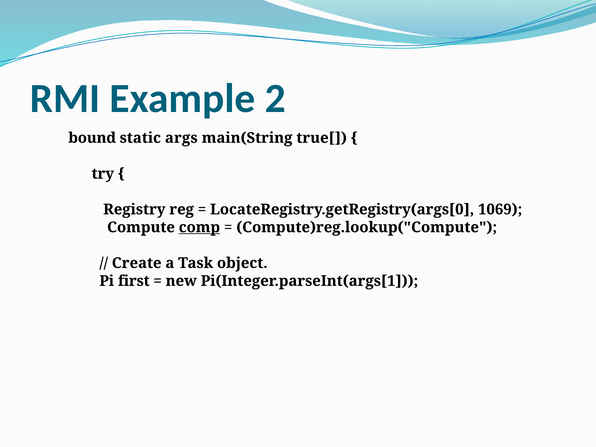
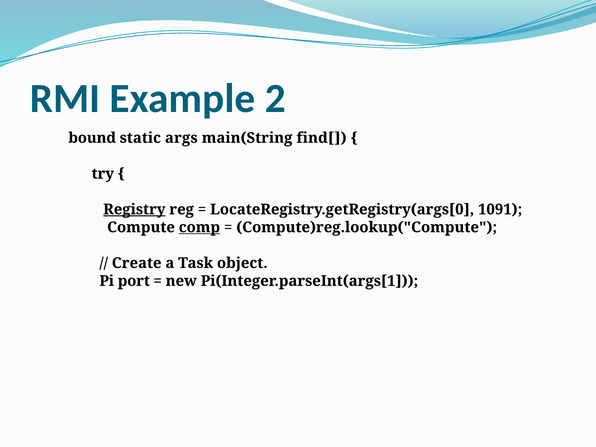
true[: true[ -> find[
Registry underline: none -> present
1069: 1069 -> 1091
first: first -> port
